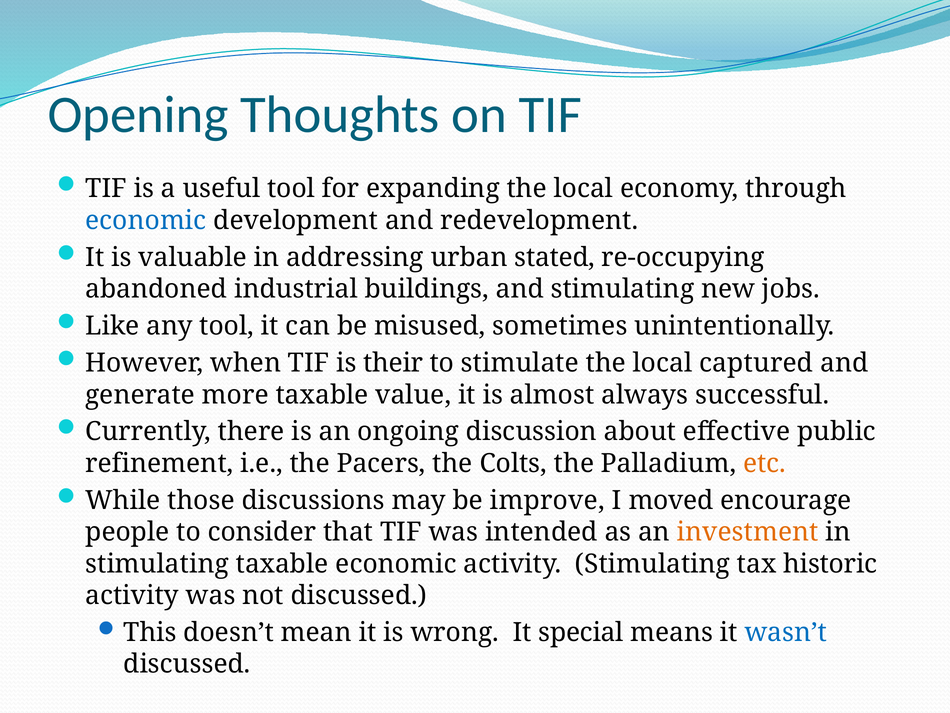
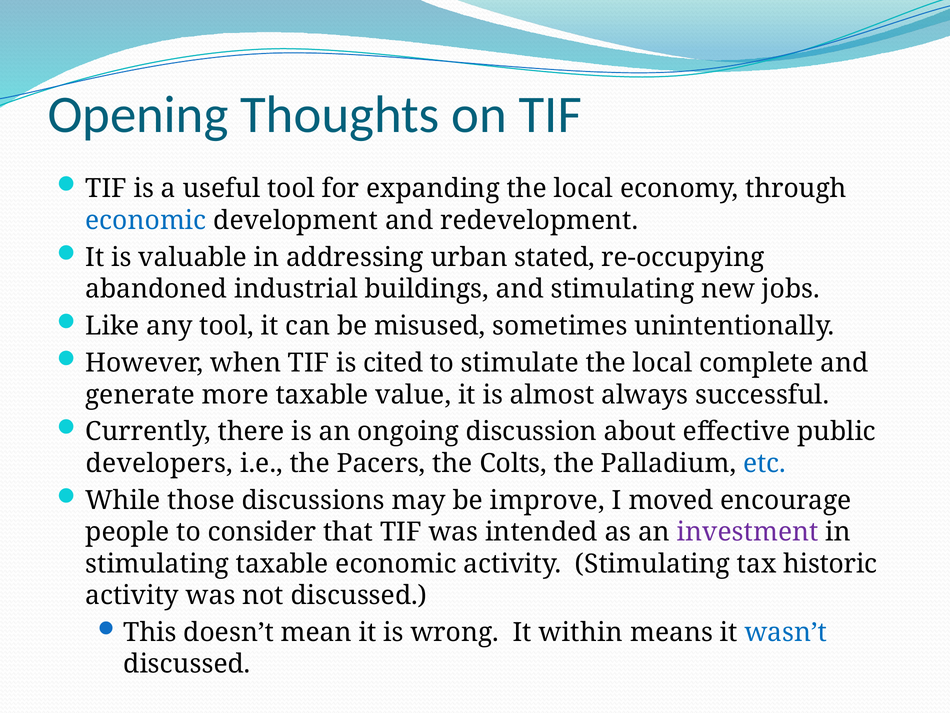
their: their -> cited
captured: captured -> complete
refinement: refinement -> developers
etc colour: orange -> blue
investment colour: orange -> purple
special: special -> within
